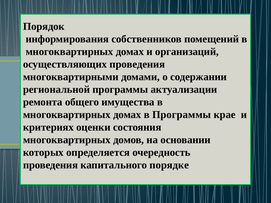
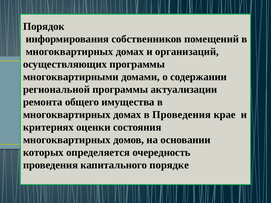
осуществляющих проведения: проведения -> программы
в Программы: Программы -> Проведения
